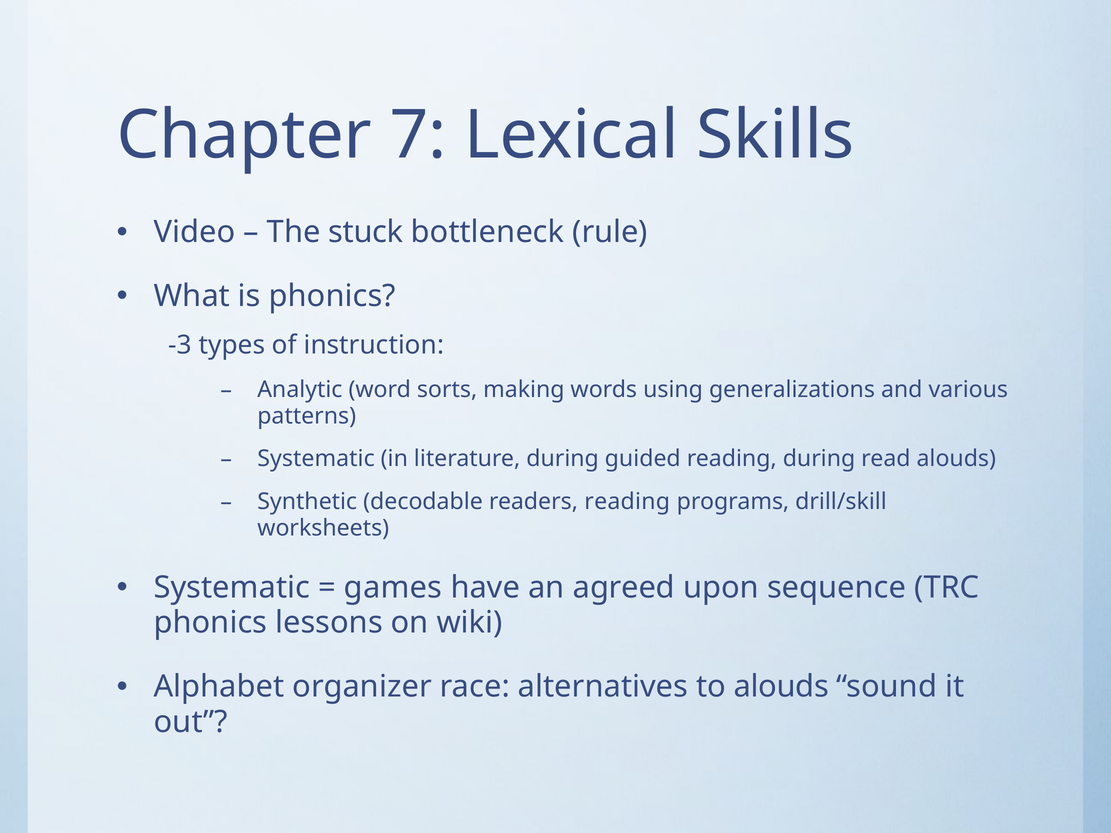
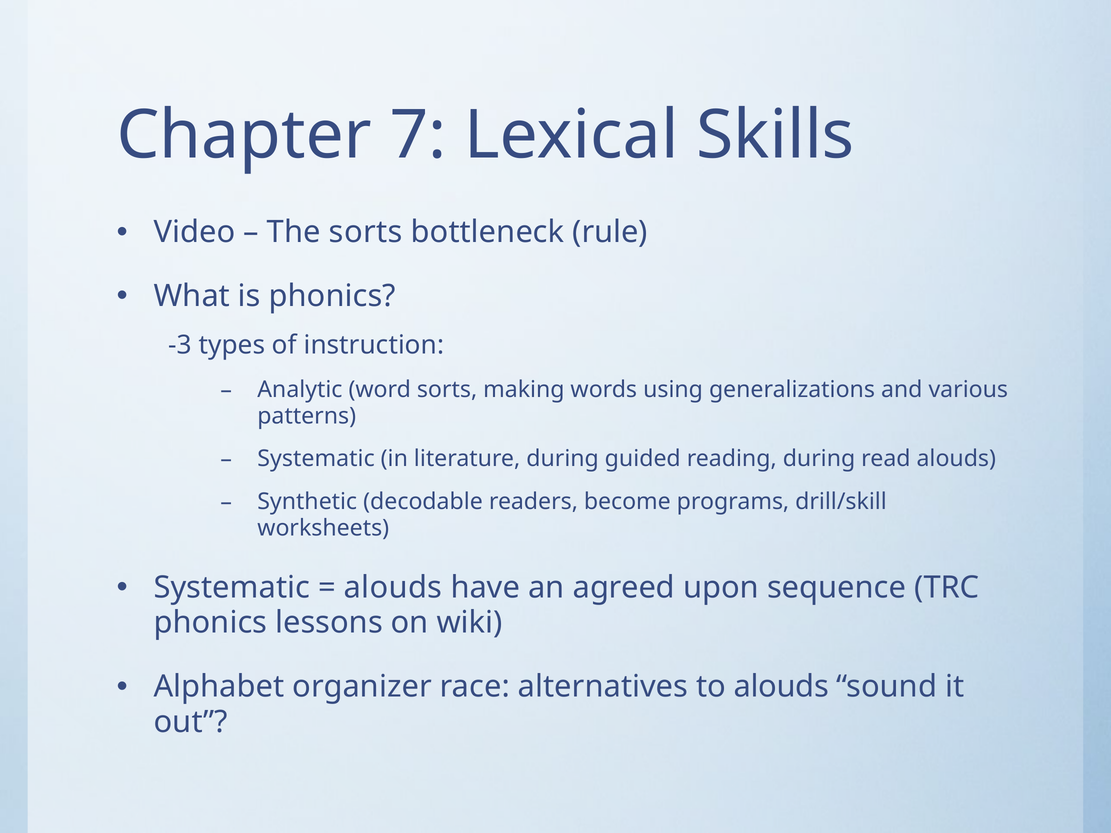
The stuck: stuck -> sorts
readers reading: reading -> become
games at (393, 588): games -> alouds
